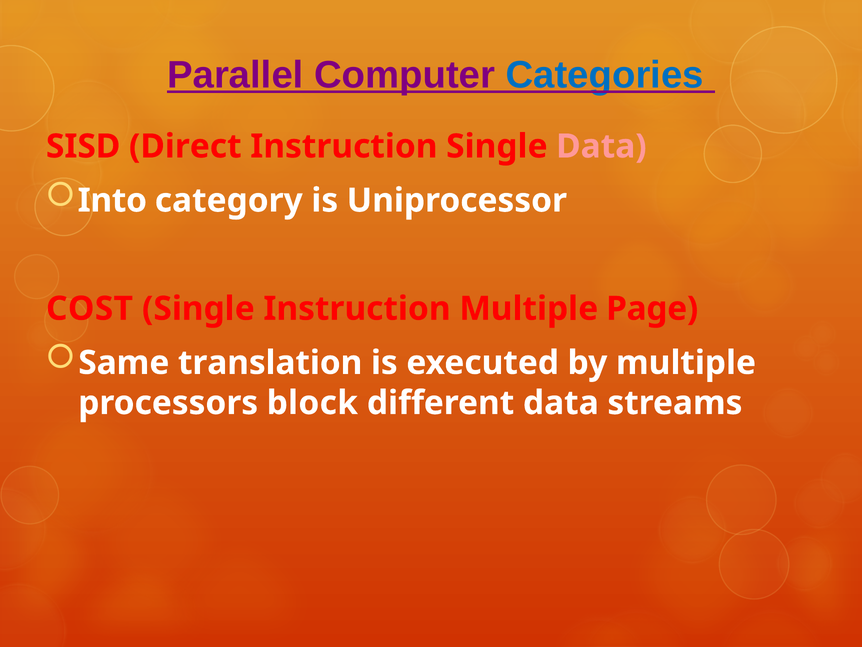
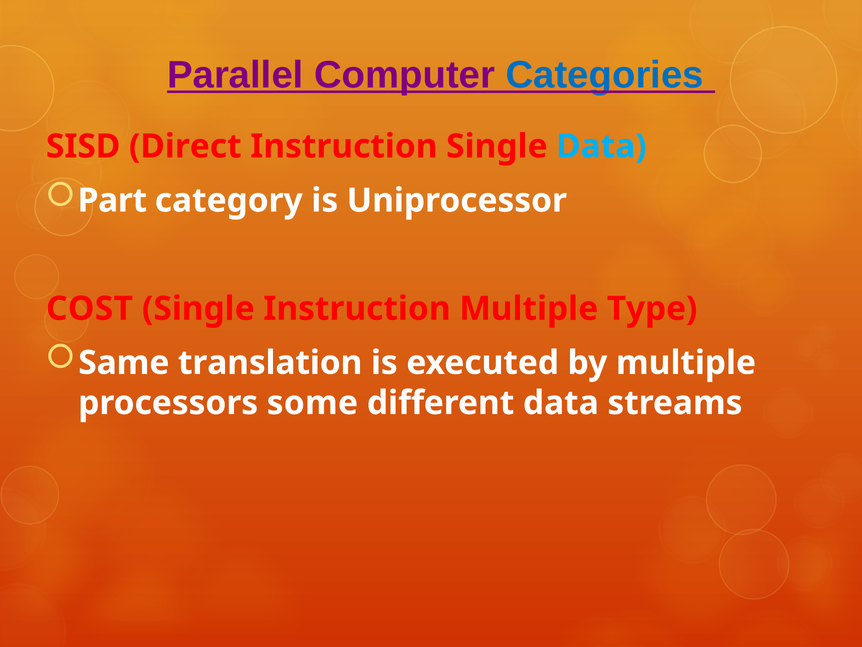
Data at (601, 146) colour: pink -> light blue
Into: Into -> Part
Page: Page -> Type
block: block -> some
